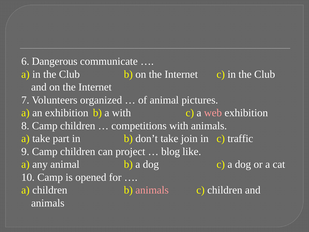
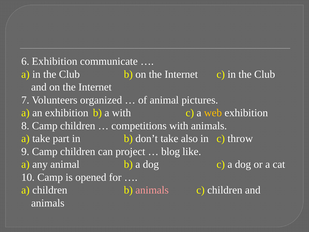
6 Dangerous: Dangerous -> Exhibition
web colour: pink -> yellow
join: join -> also
traffic: traffic -> throw
